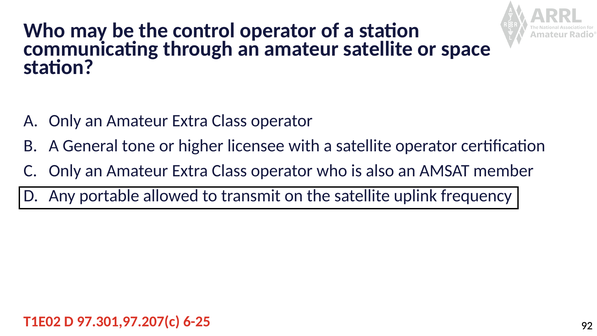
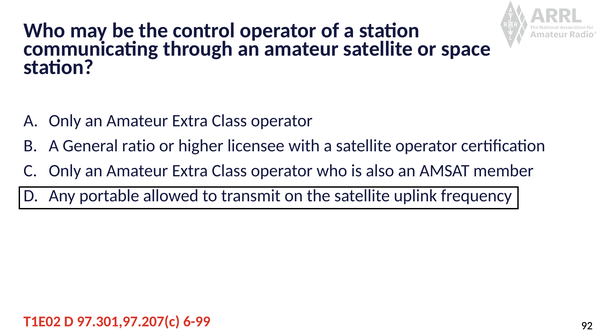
tone: tone -> ratio
6-25: 6-25 -> 6-99
